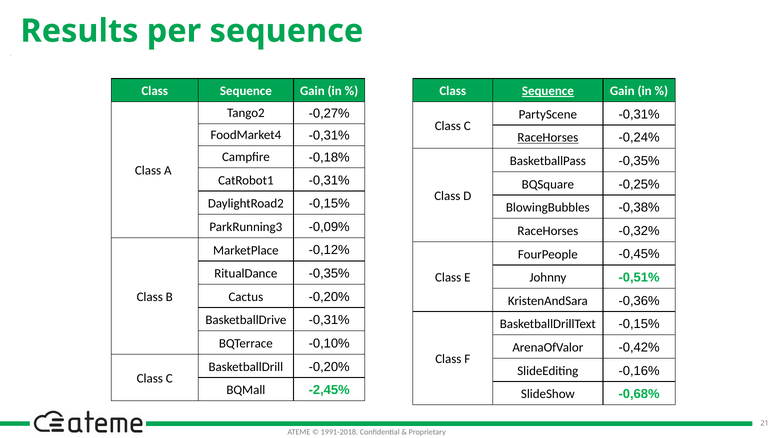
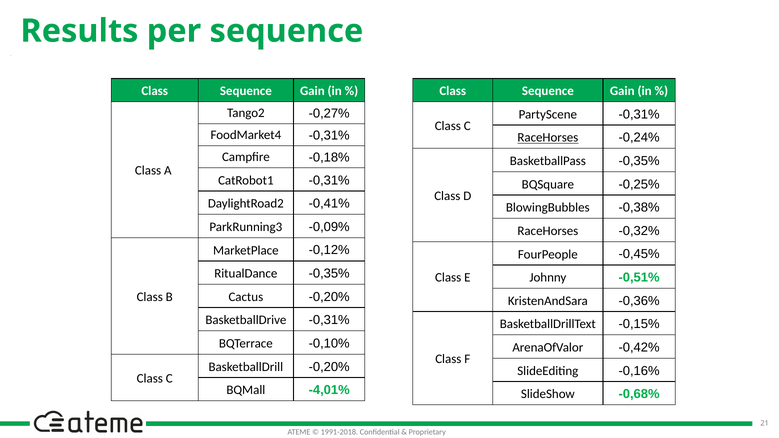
Sequence at (548, 91) underline: present -> none
DaylightRoad2 -0,15%: -0,15% -> -0,41%
-2,45%: -2,45% -> -4,01%
